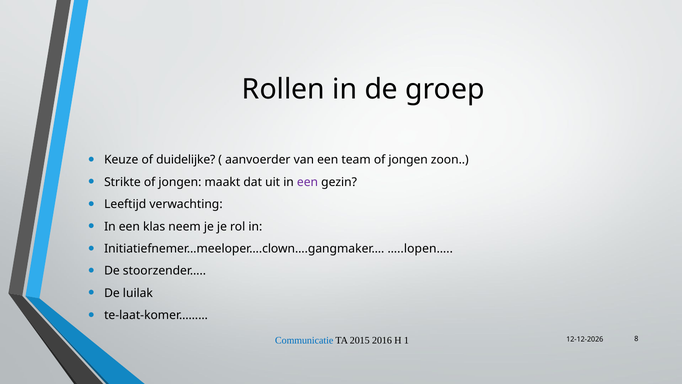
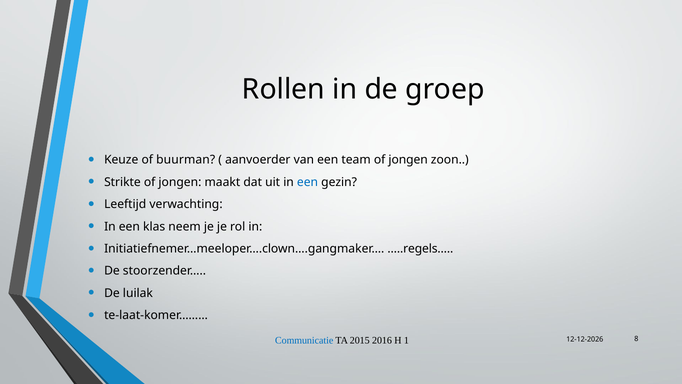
duidelijke: duidelijke -> buurman
een at (308, 182) colour: purple -> blue
…..lopen…: …..lopen… -> …..regels…
